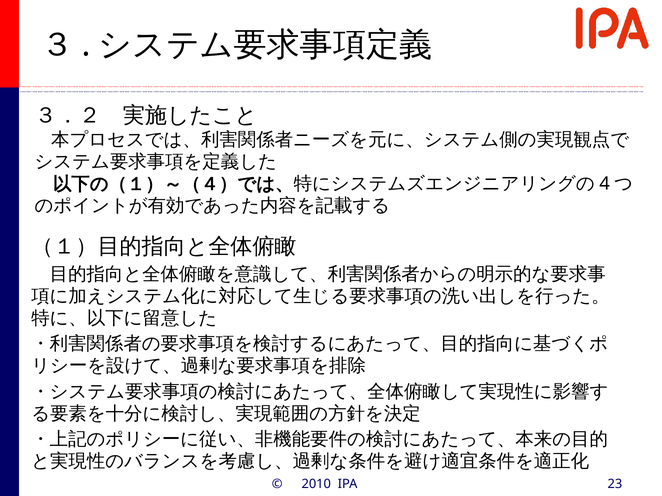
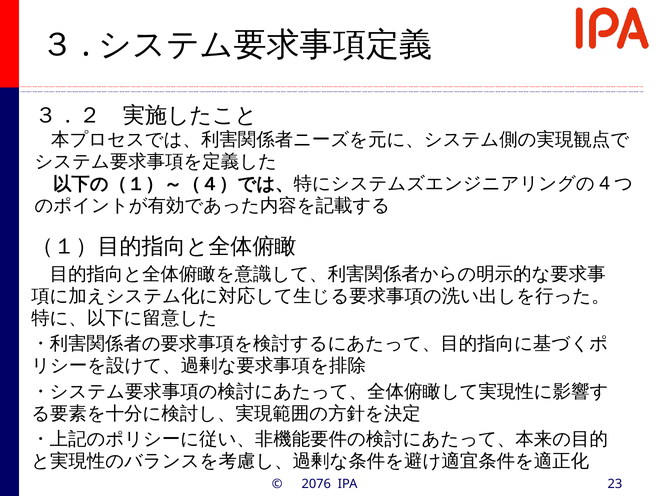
2010: 2010 -> 2076
